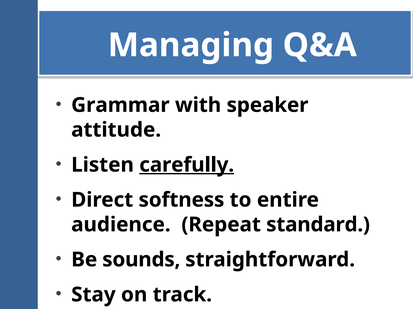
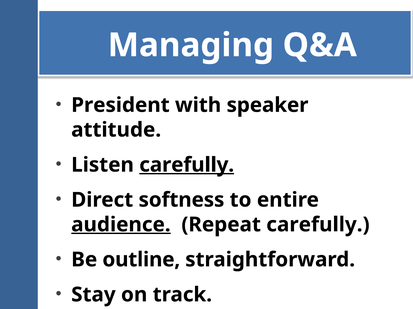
Grammar: Grammar -> President
audience underline: none -> present
Repeat standard: standard -> carefully
sounds: sounds -> outline
